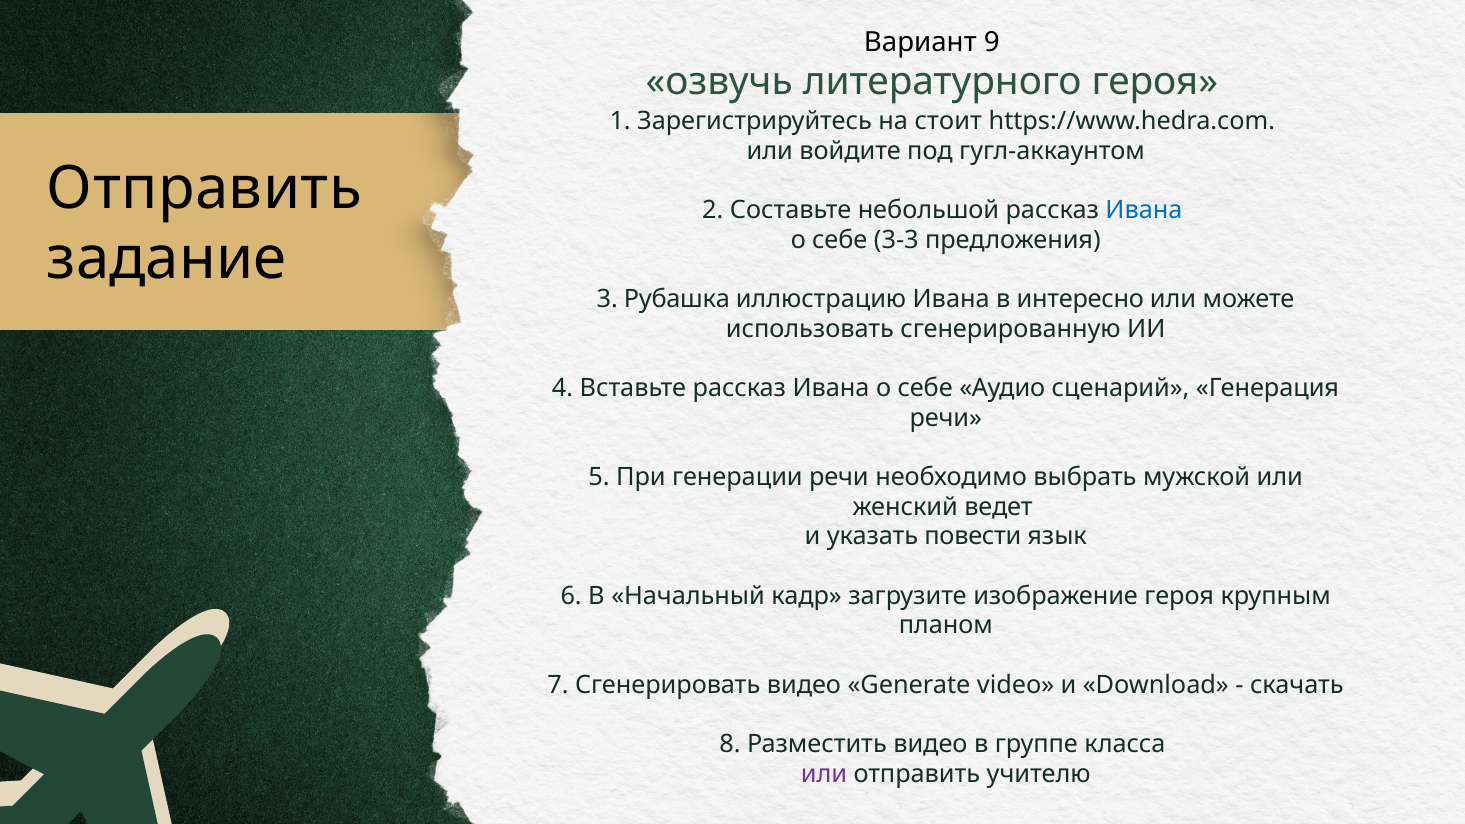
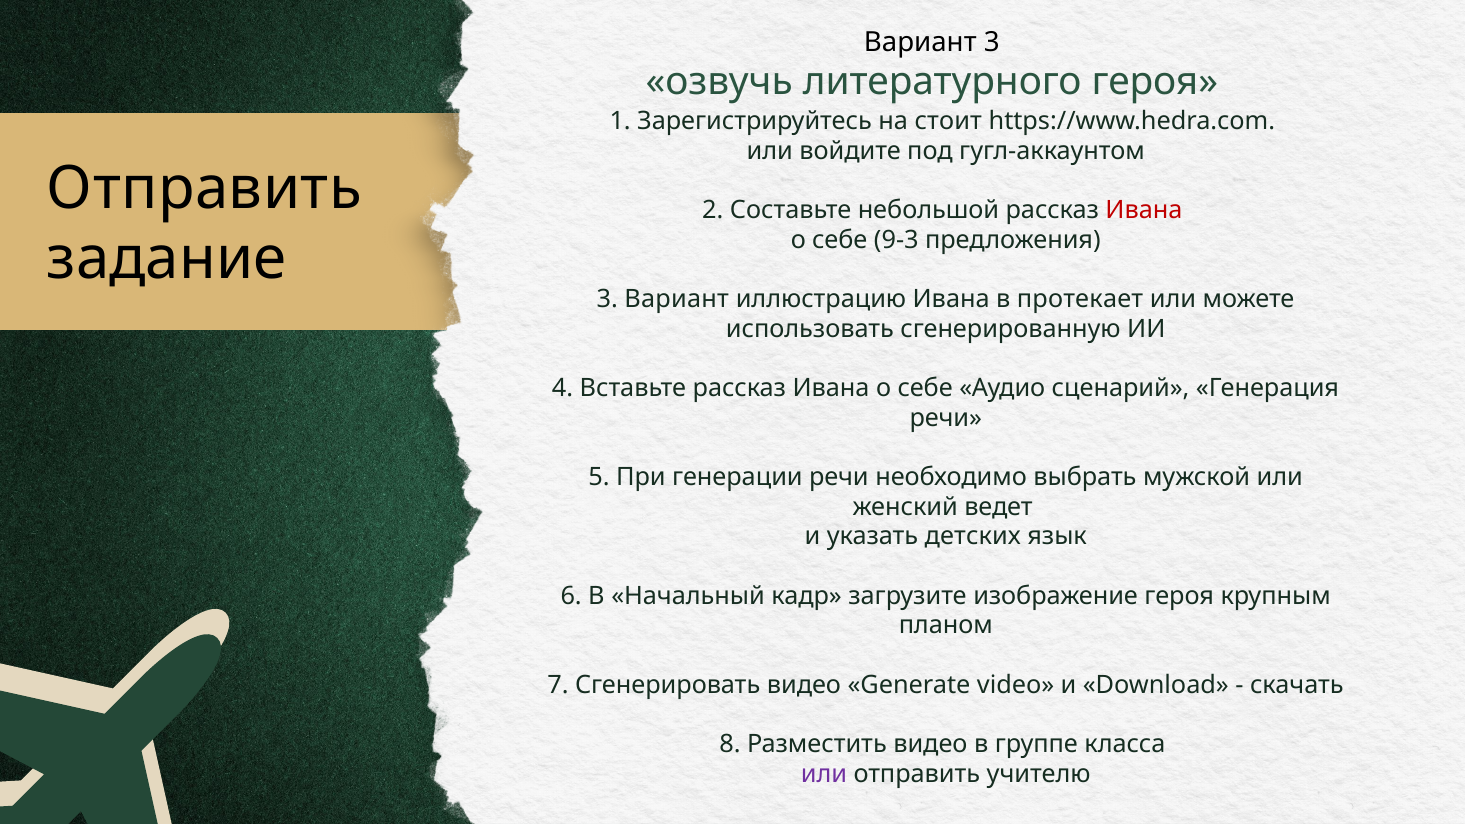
Вариант 9: 9 -> 3
Ивана at (1144, 210) colour: blue -> red
3-3: 3-3 -> 9-3
3 Рубашка: Рубашка -> Вариант
интересно: интересно -> протекает
повести: повести -> детских
